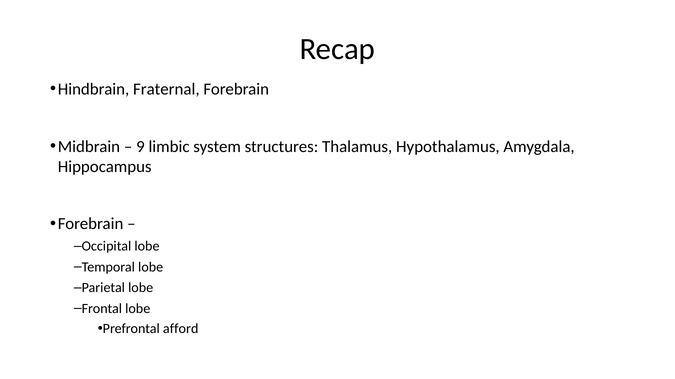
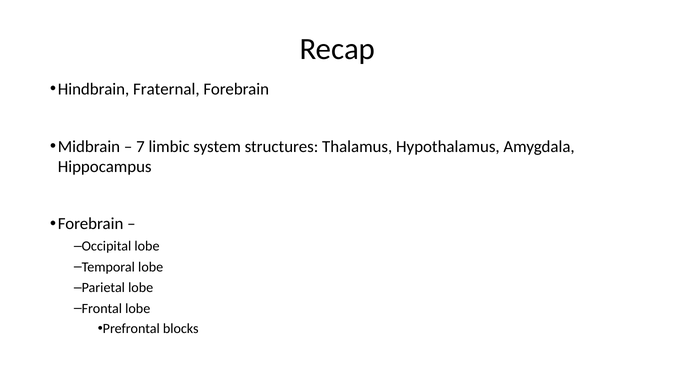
9: 9 -> 7
afford: afford -> blocks
